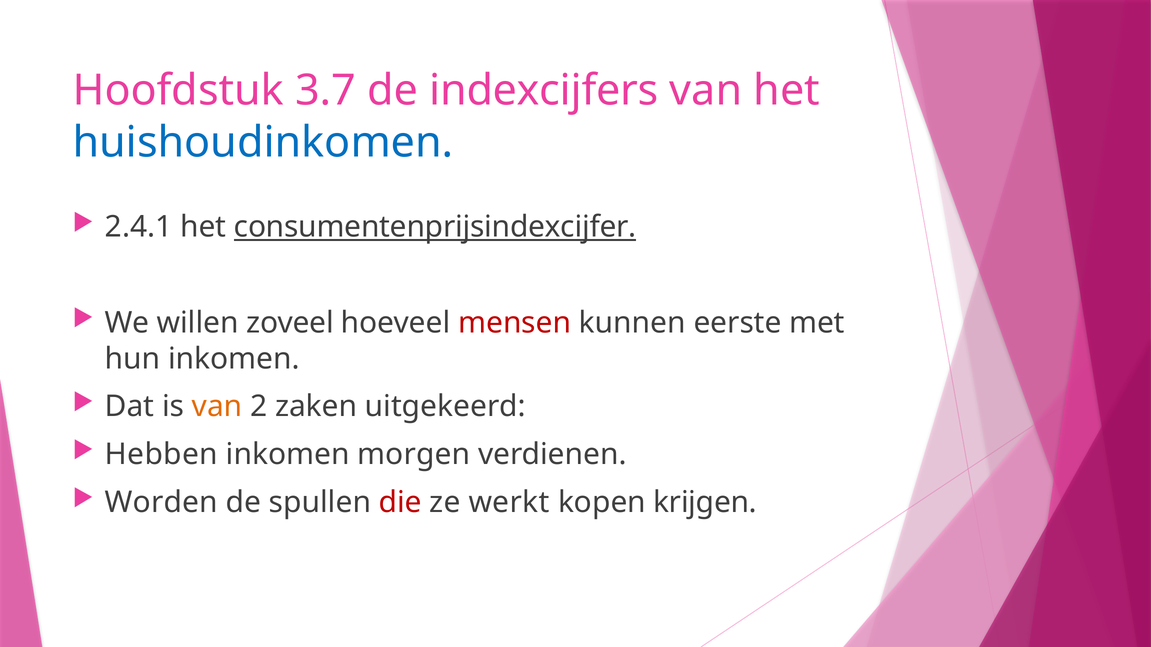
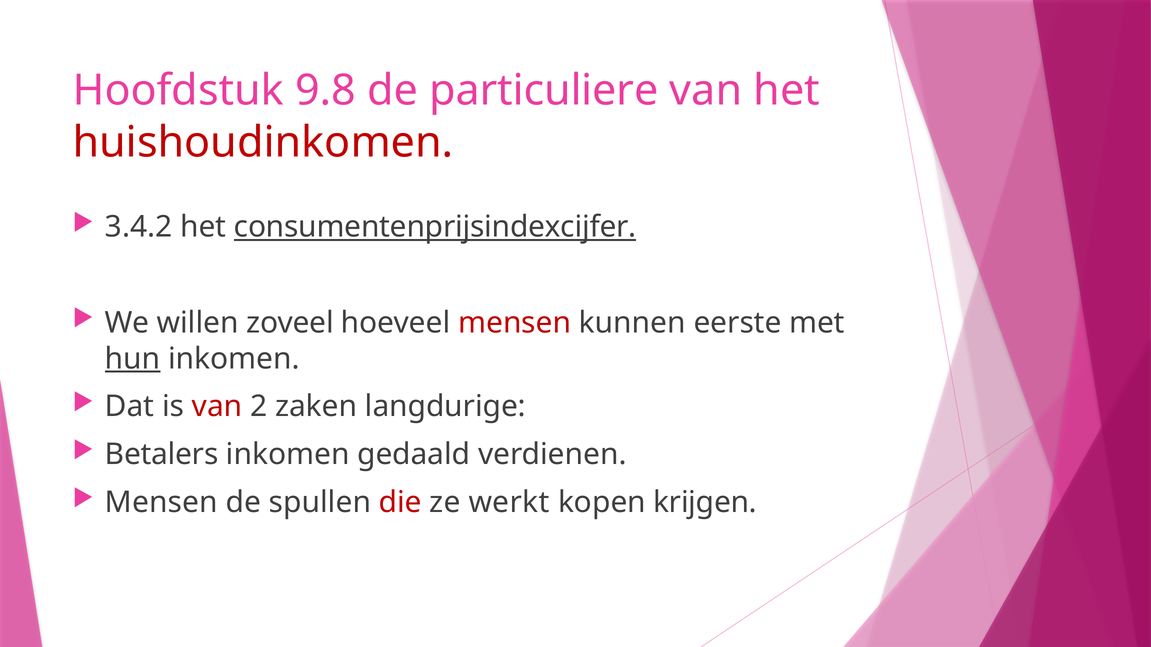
3.7: 3.7 -> 9.8
indexcijfers: indexcijfers -> particuliere
huishoudinkomen colour: blue -> red
2.4.1: 2.4.1 -> 3.4.2
hun underline: none -> present
van at (217, 407) colour: orange -> red
uitgekeerd: uitgekeerd -> langdurige
Hebben: Hebben -> Betalers
morgen: morgen -> gedaald
Worden at (161, 503): Worden -> Mensen
